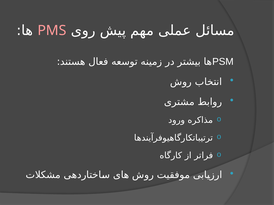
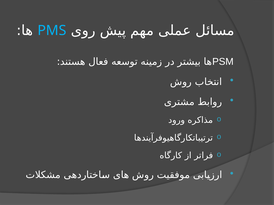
PMS colour: pink -> light blue
